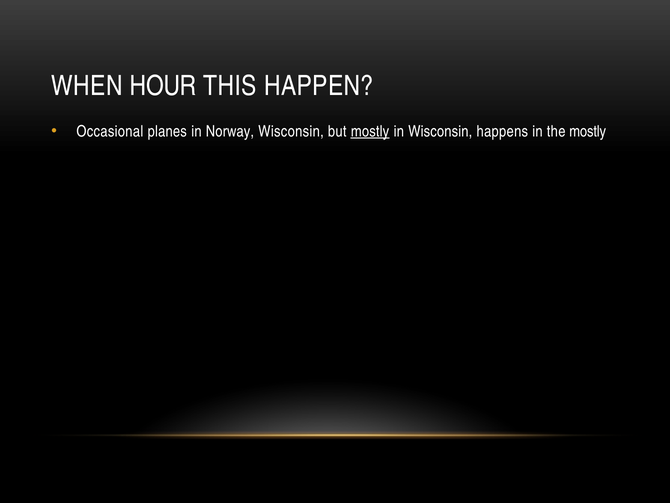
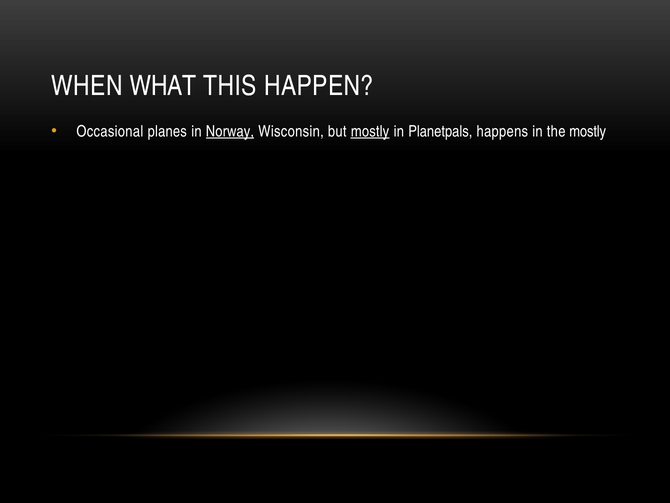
HOUR: HOUR -> WHAT
Norway underline: none -> present
in Wisconsin: Wisconsin -> Planetpals
